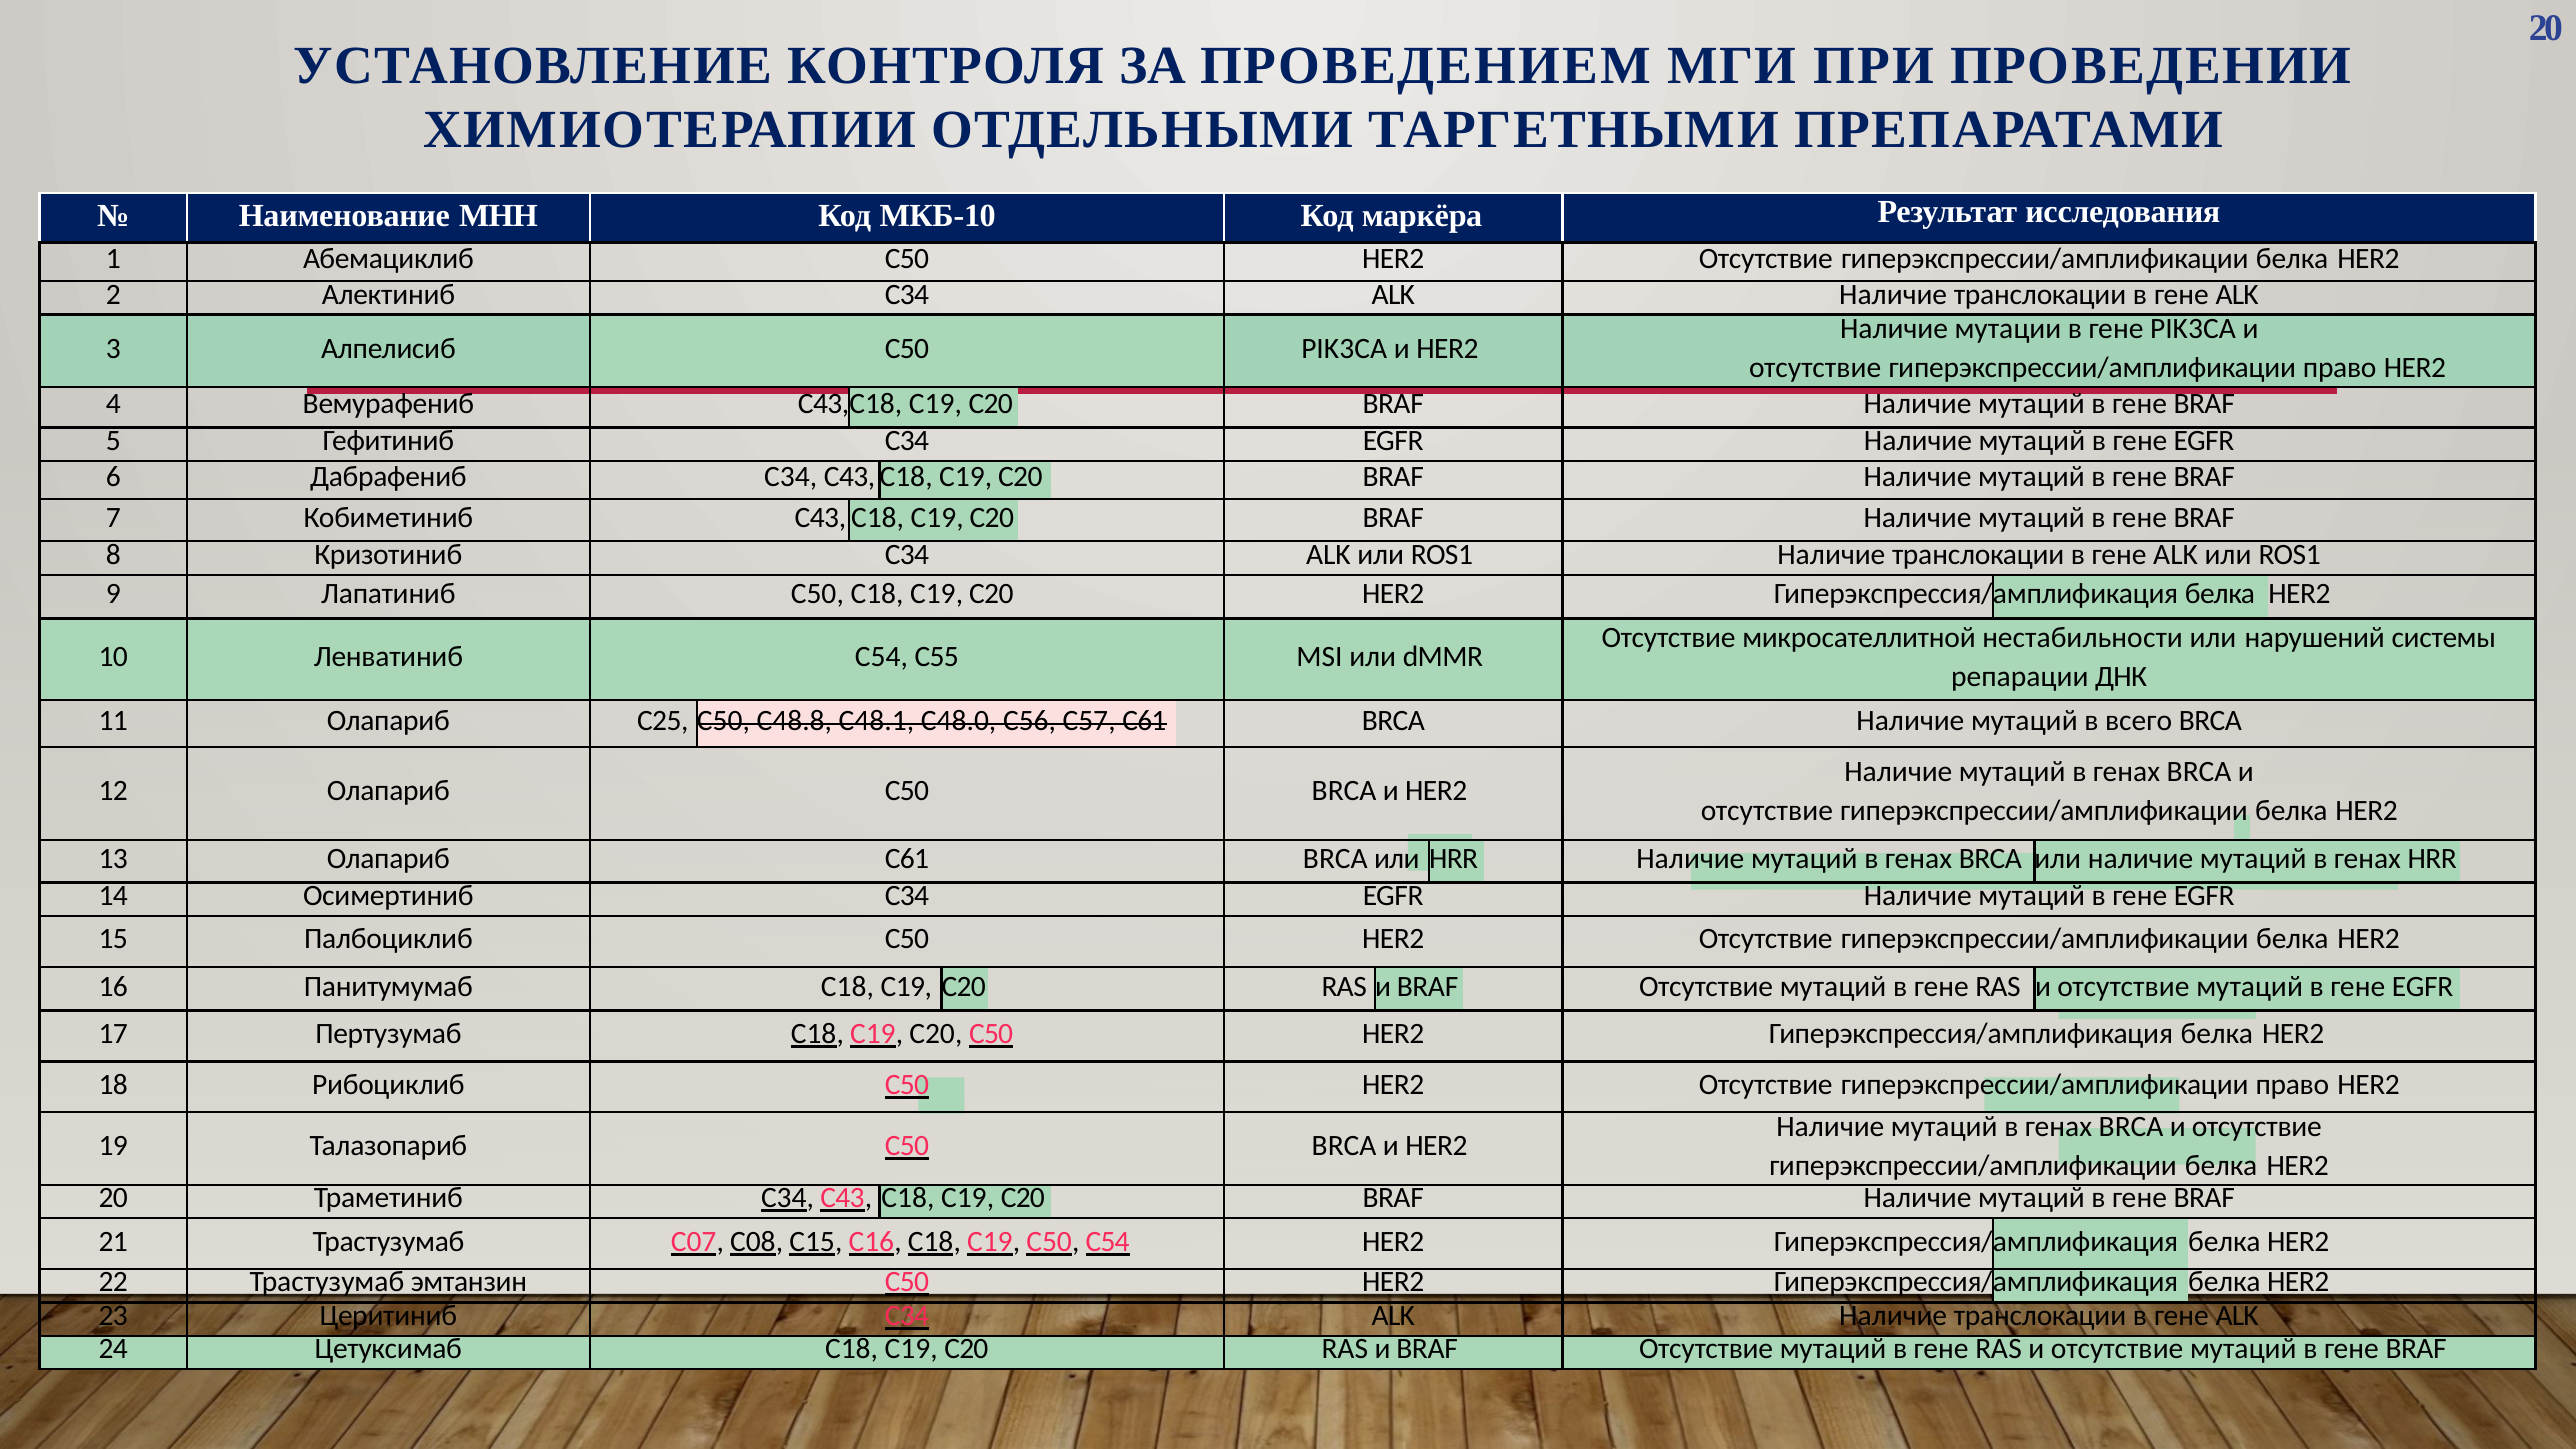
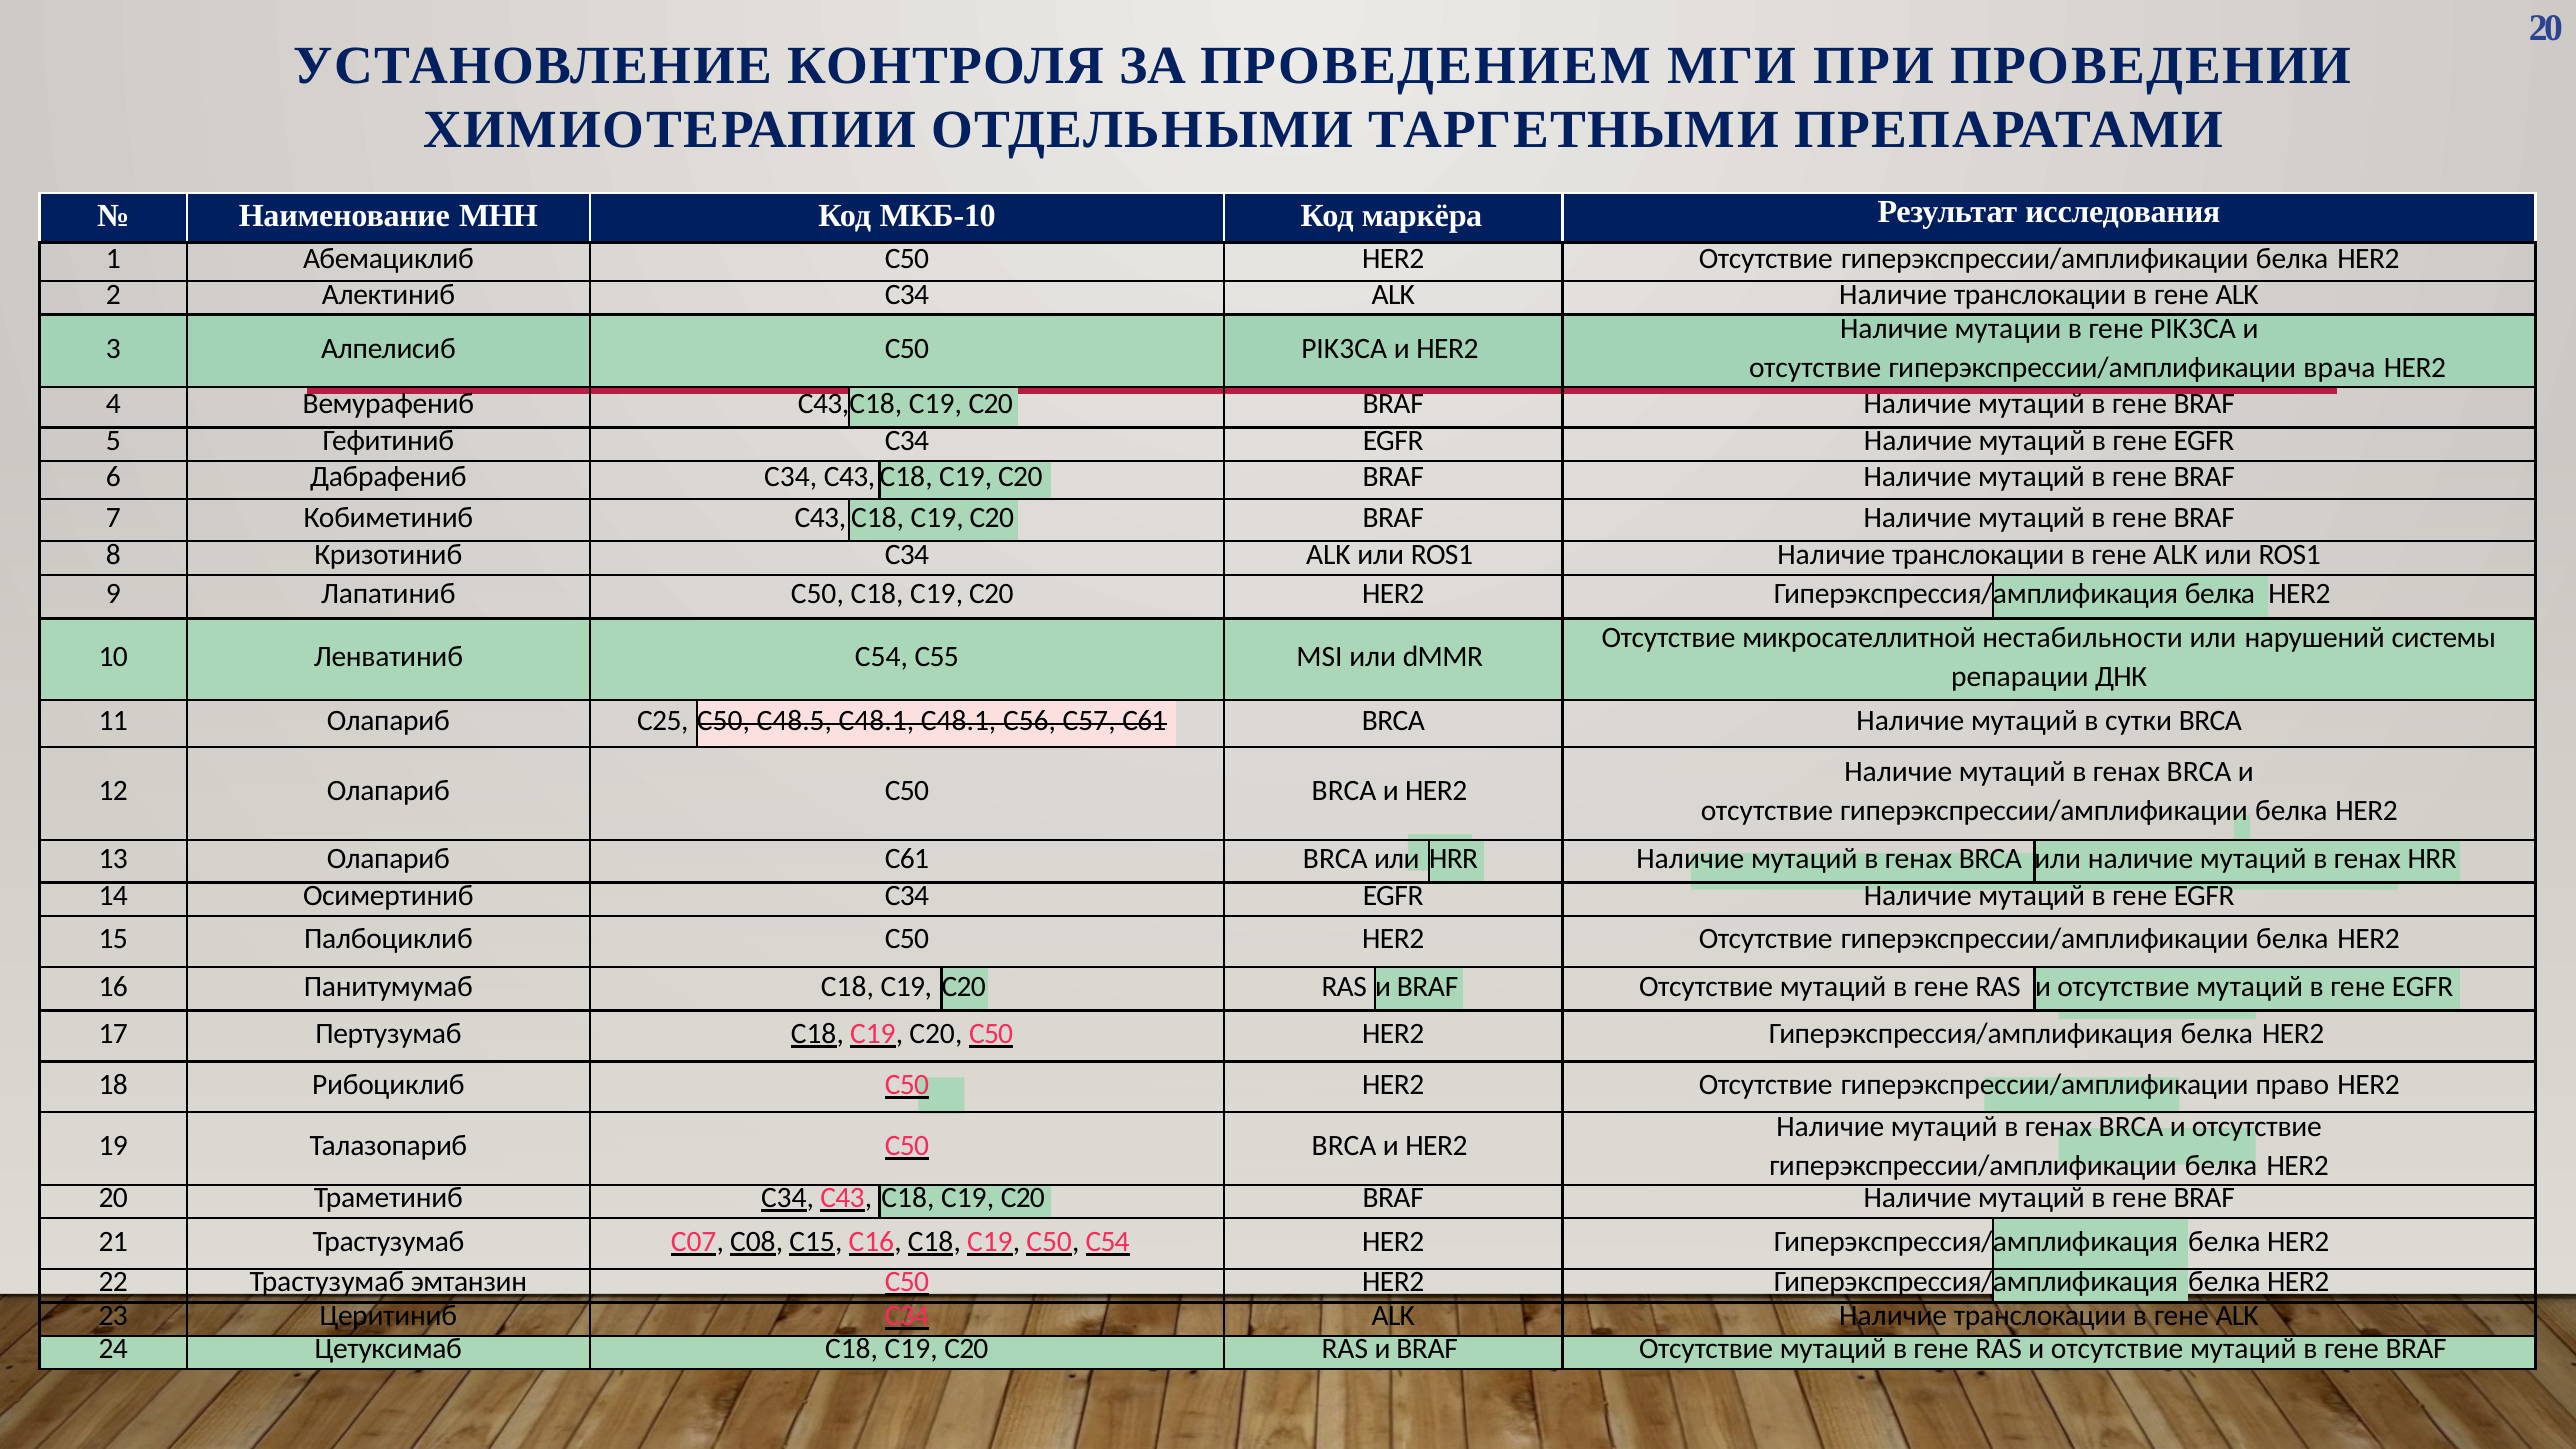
право at (2340, 367): право -> врача
С48.8: С48.8 -> С48.5
С48.1 С48.0: С48.0 -> С48.1
всего: всего -> сутки
